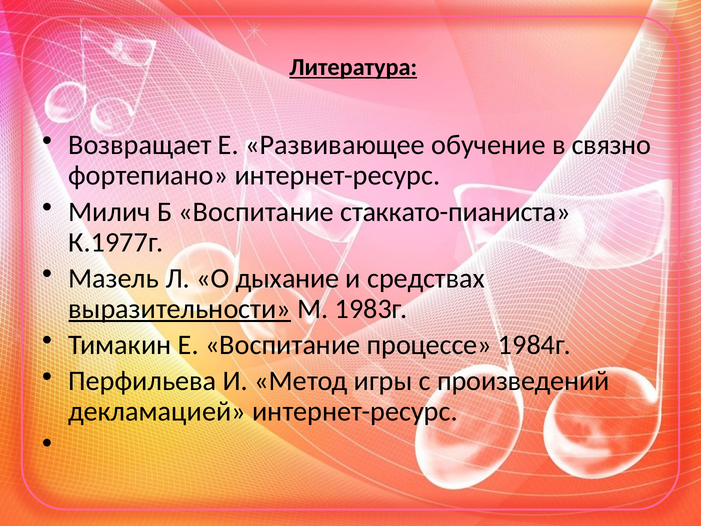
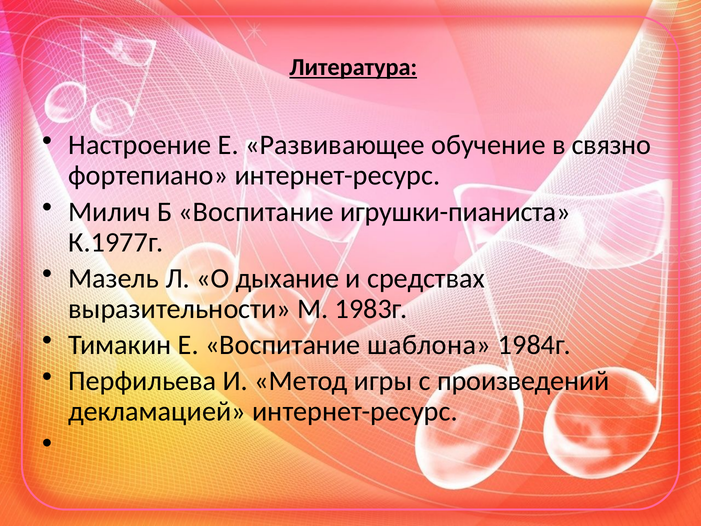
Возвращает: Возвращает -> Настроение
cтаккато-пианиста: cтаккато-пианиста -> игрушки-пианиста
выразительности underline: present -> none
процессе: процессе -> шаблона
